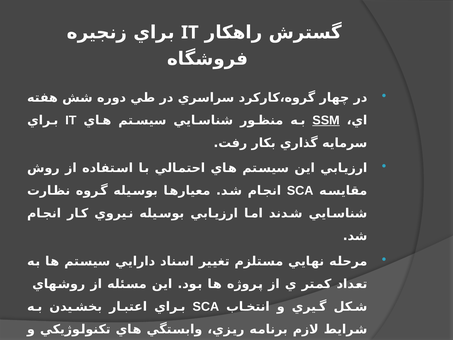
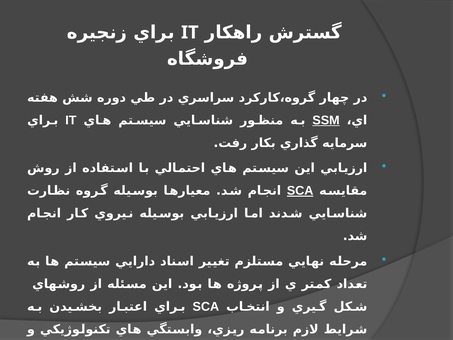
SCA at (300, 191) underline: none -> present
